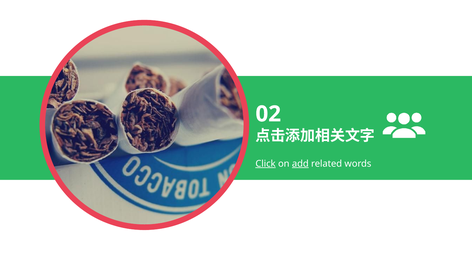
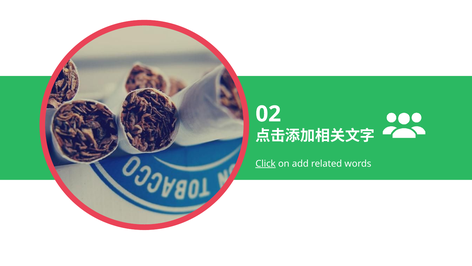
add underline: present -> none
